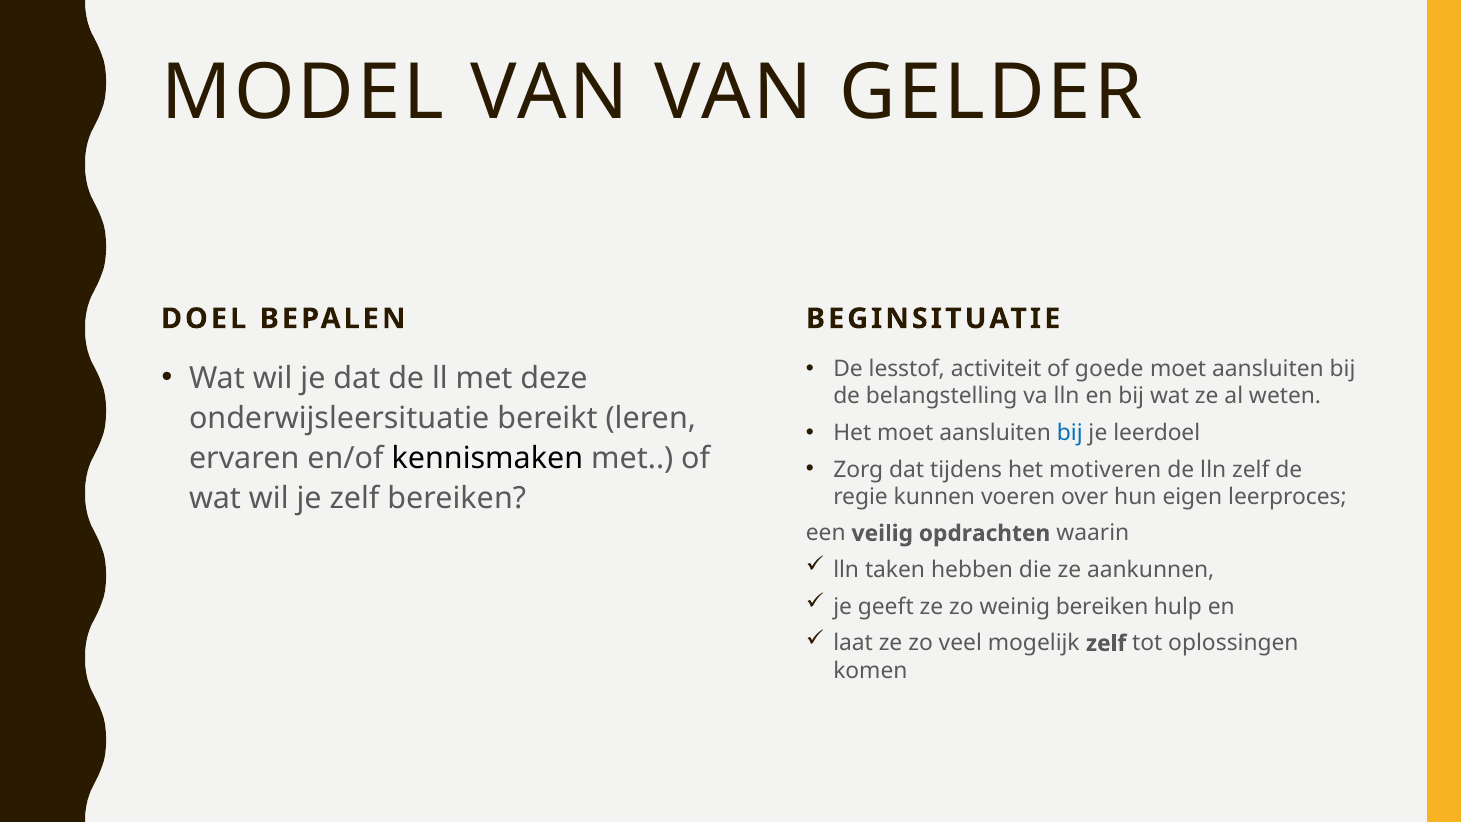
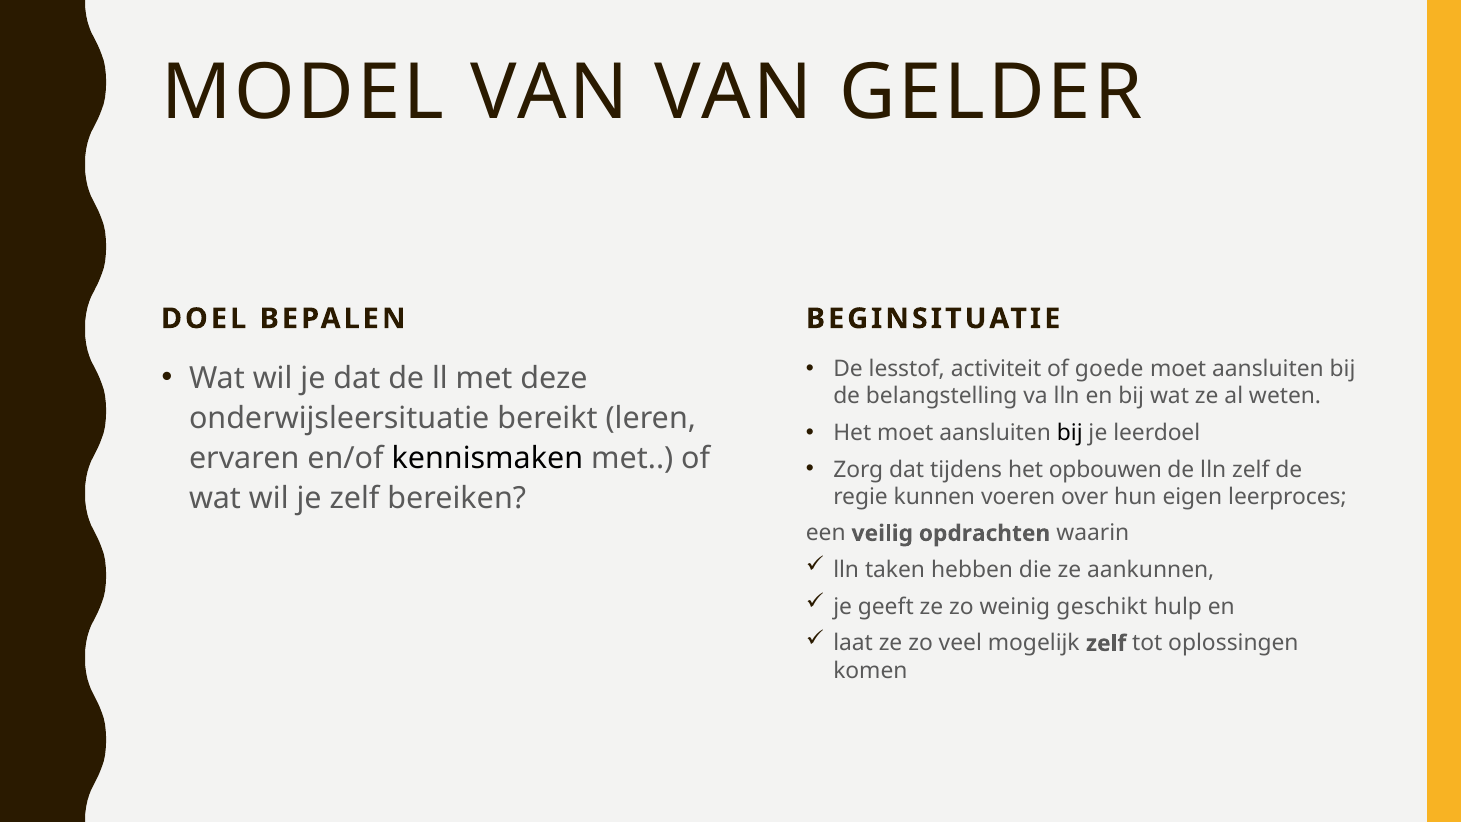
bij at (1070, 433) colour: blue -> black
motiveren: motiveren -> opbouwen
weinig bereiken: bereiken -> geschikt
